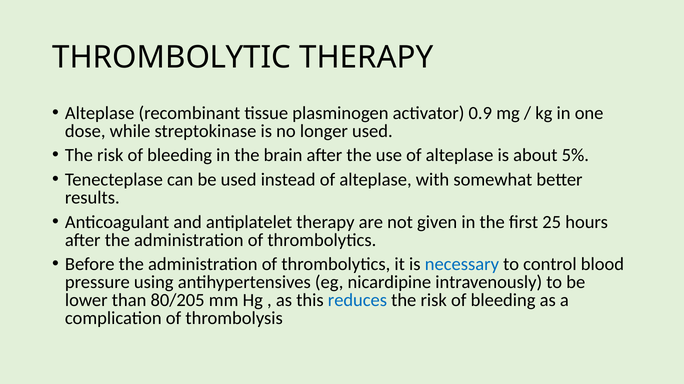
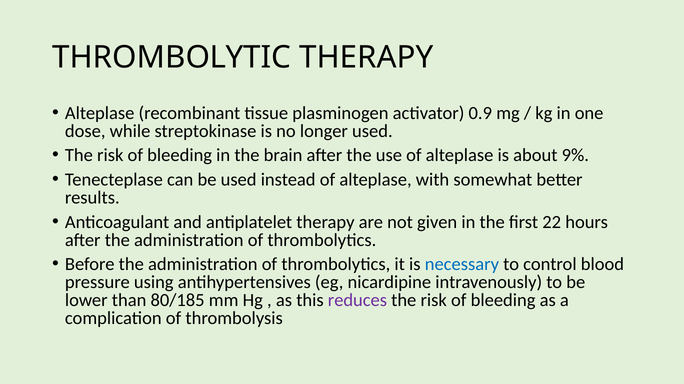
5%: 5% -> 9%
25: 25 -> 22
80/205: 80/205 -> 80/185
reduces colour: blue -> purple
